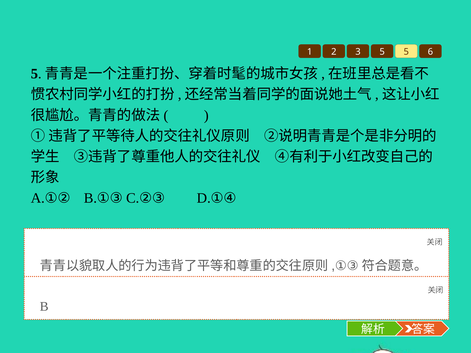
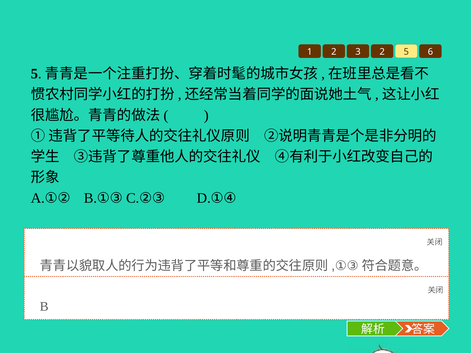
3 5: 5 -> 2
